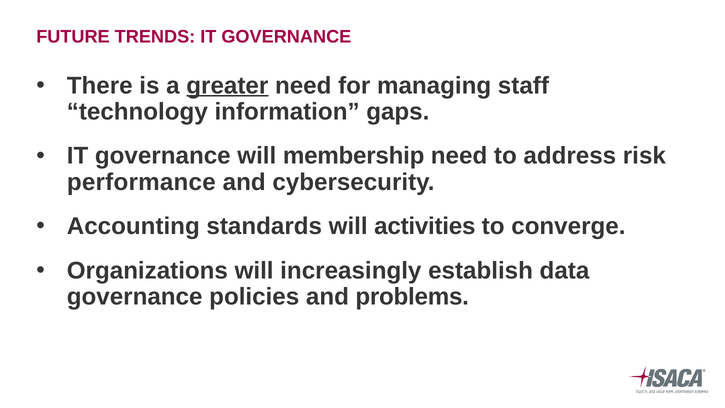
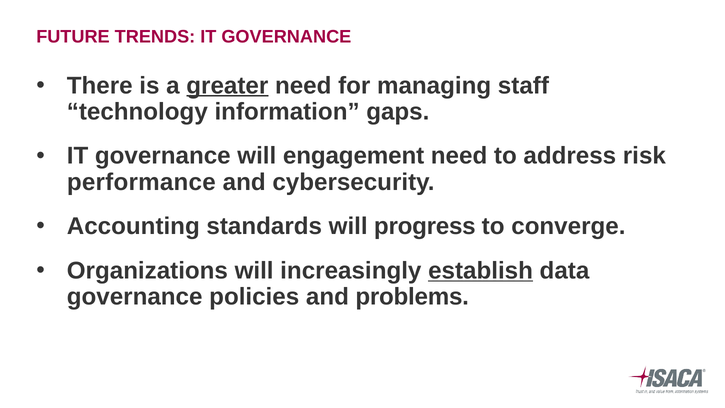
membership: membership -> engagement
activities: activities -> progress
establish underline: none -> present
